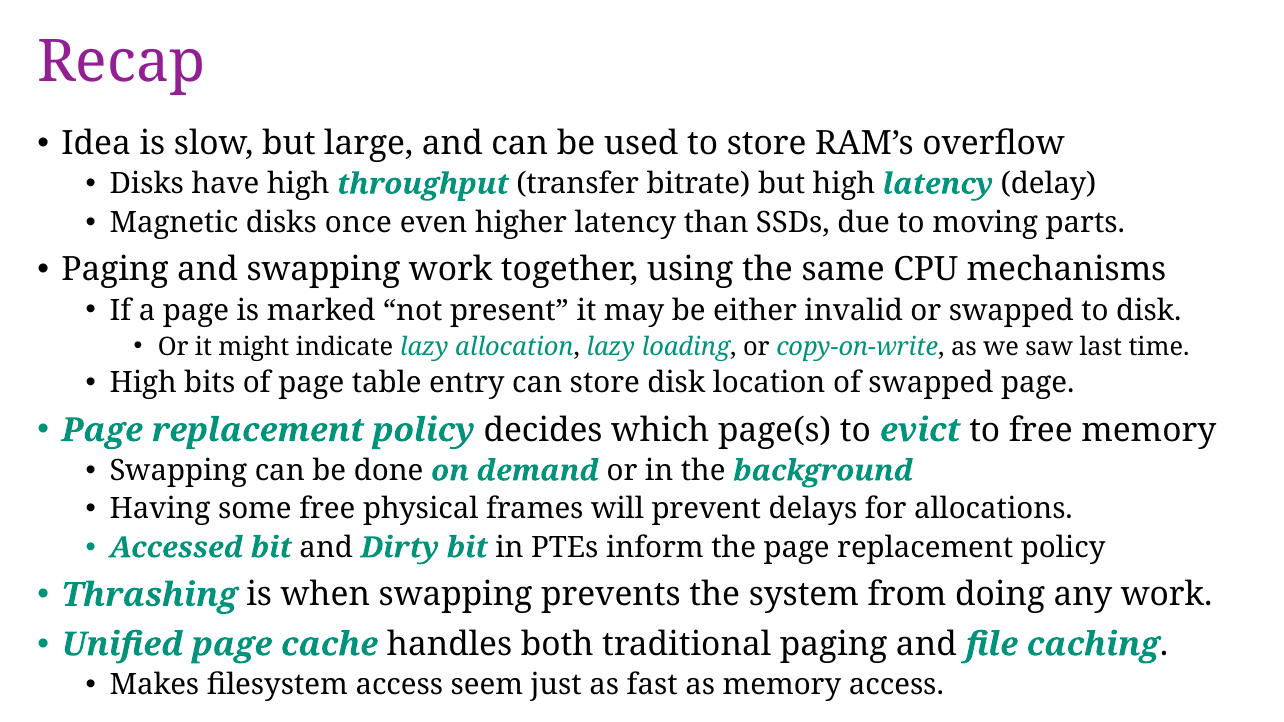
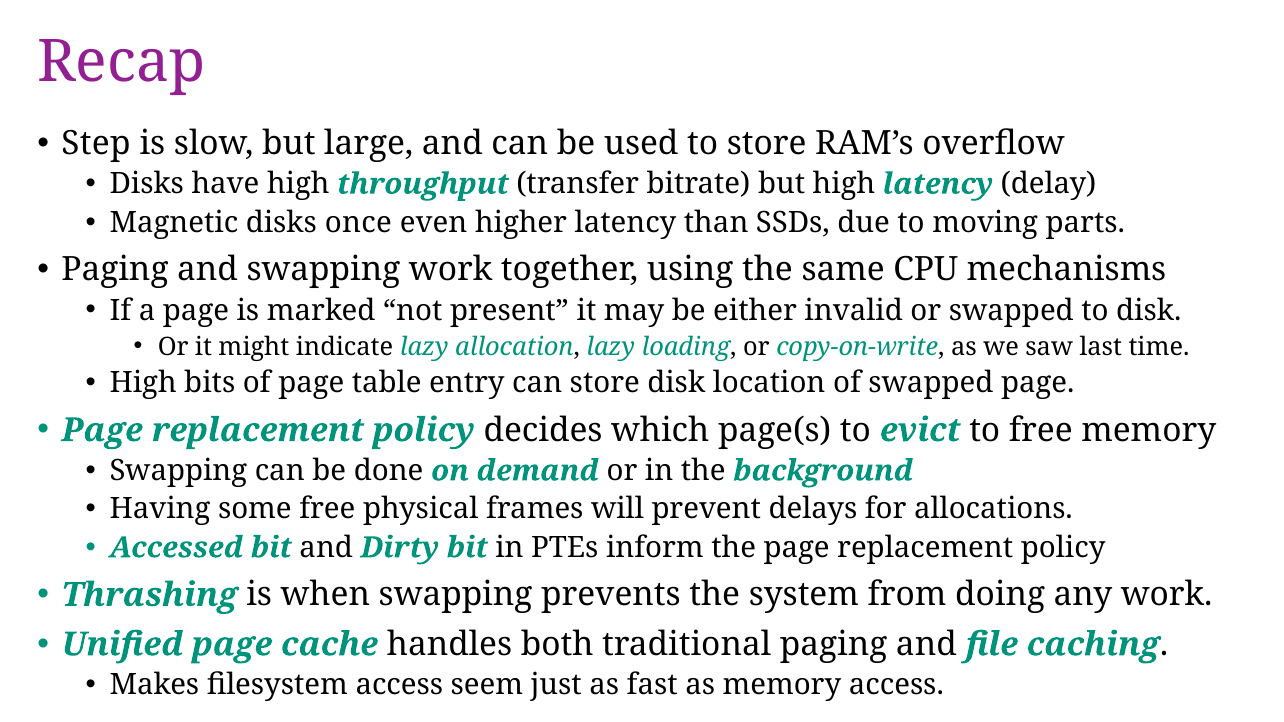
Idea: Idea -> Step
